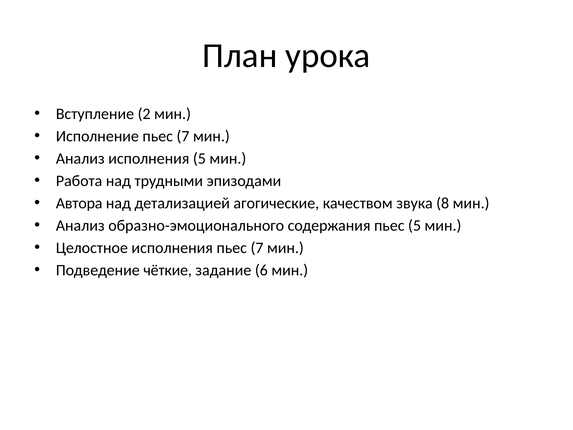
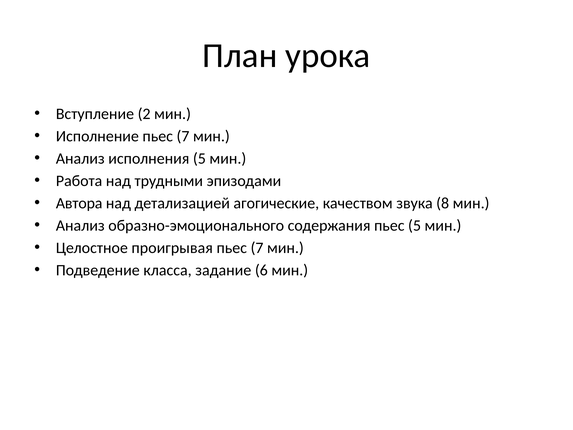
Целостное исполнения: исполнения -> проигрывая
чёткие: чёткие -> класса
